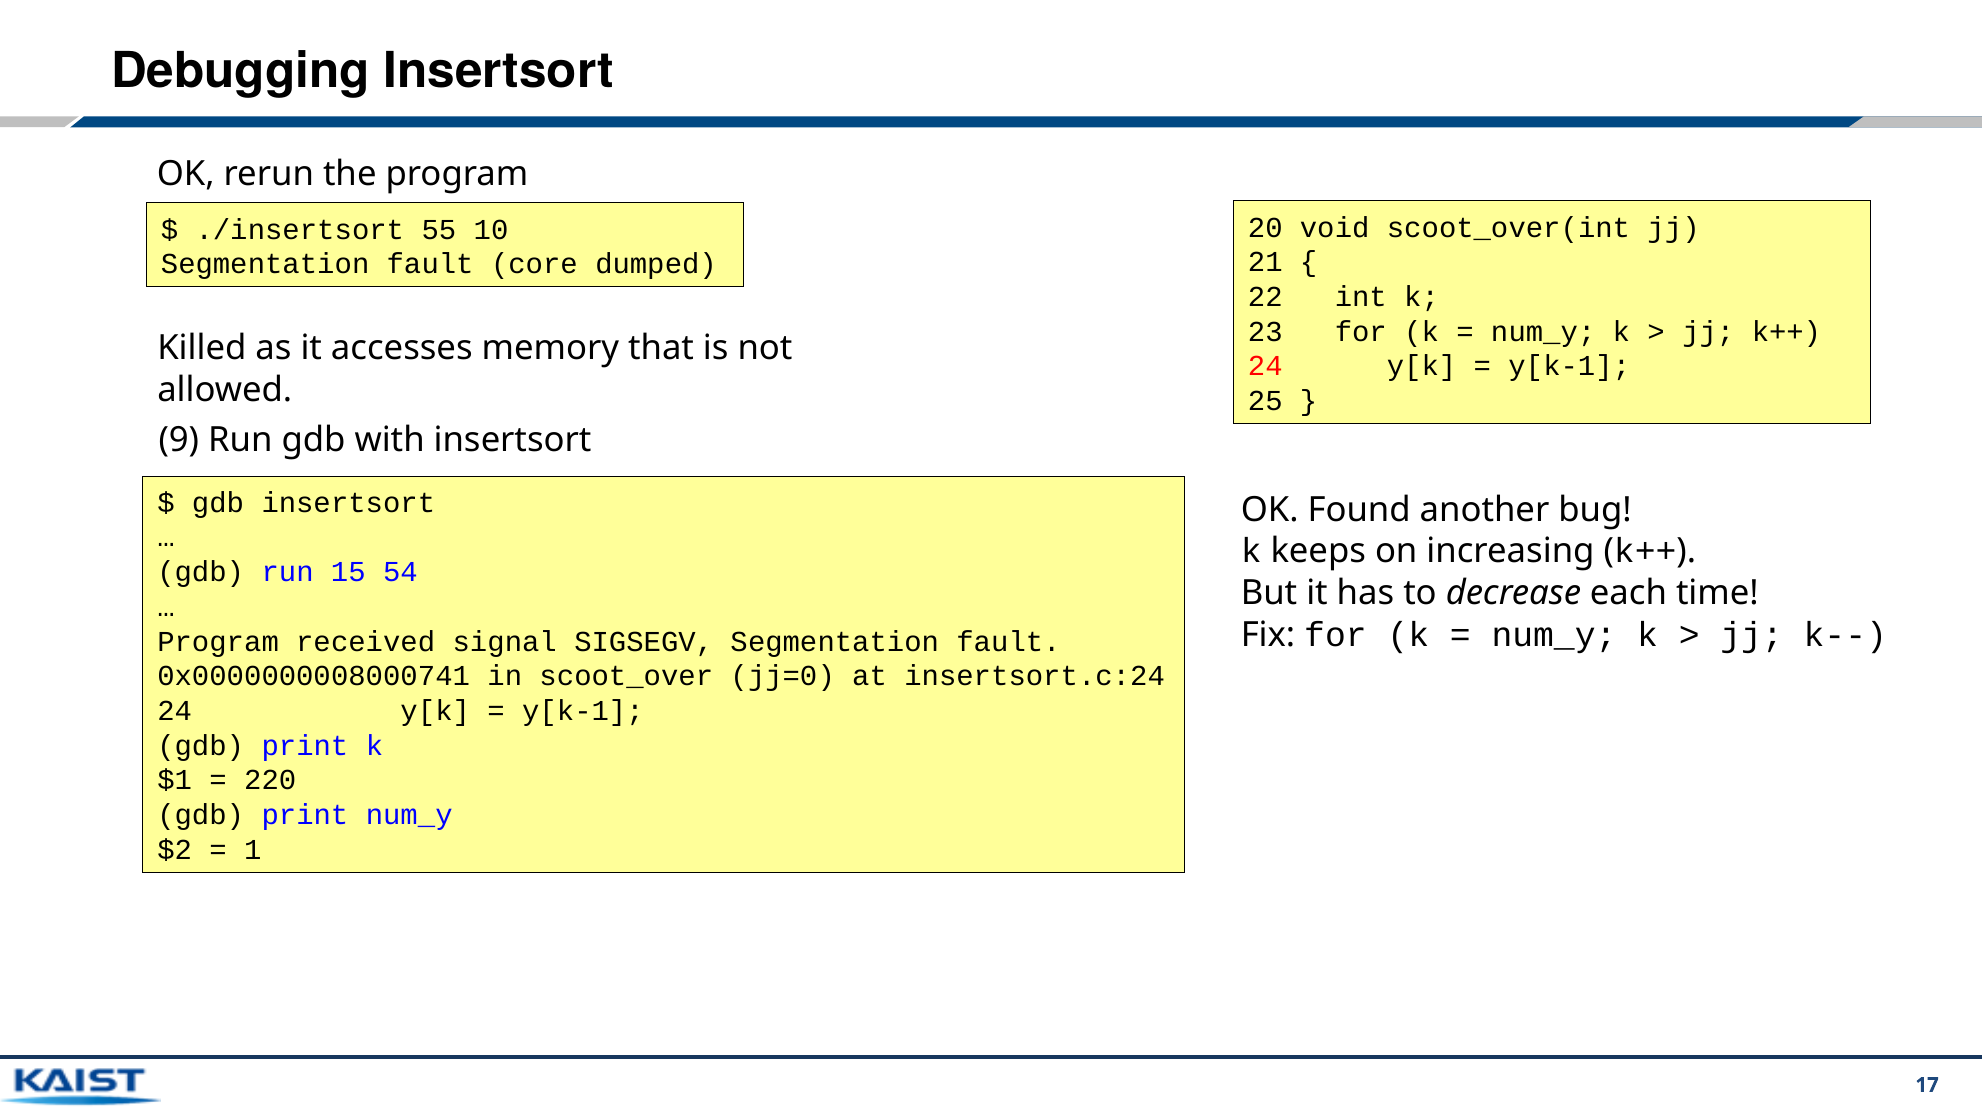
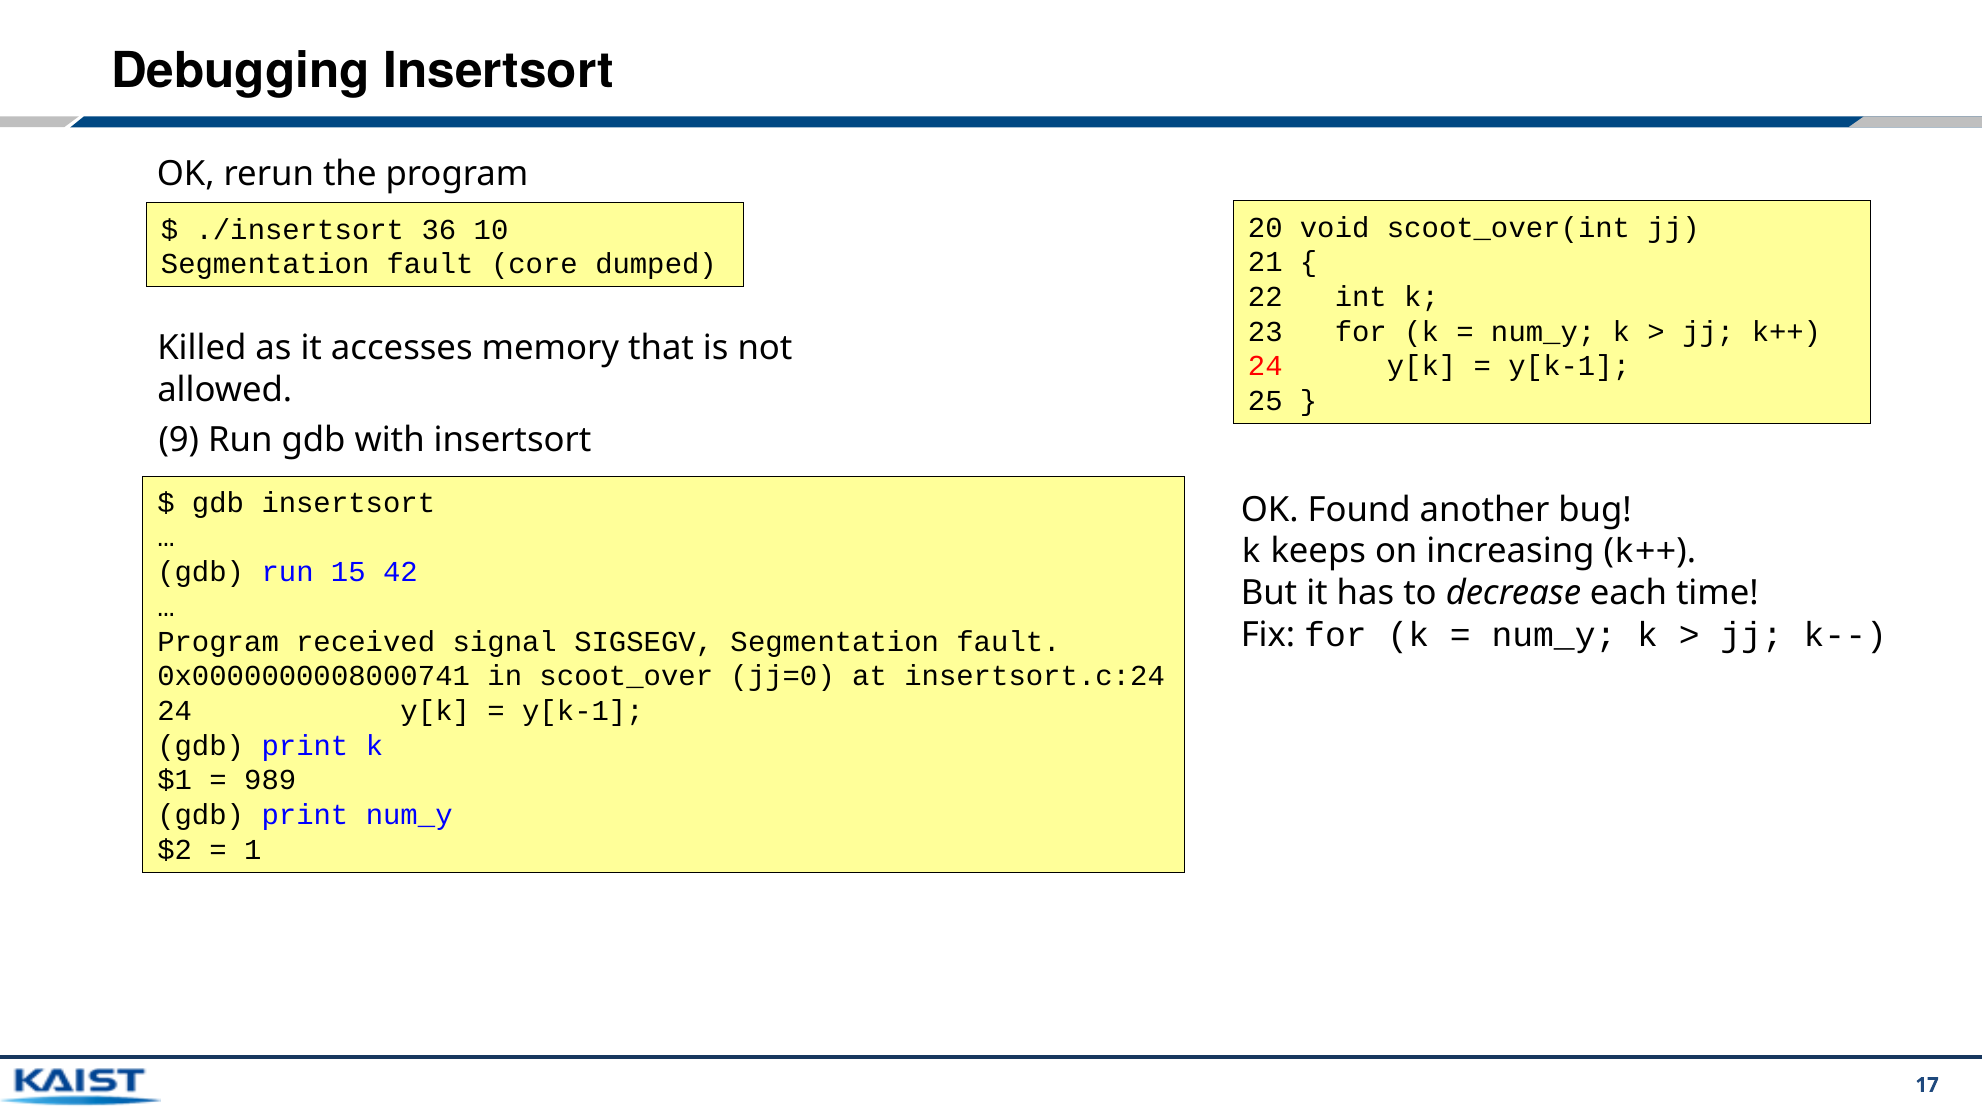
55: 55 -> 36
54: 54 -> 42
220: 220 -> 989
